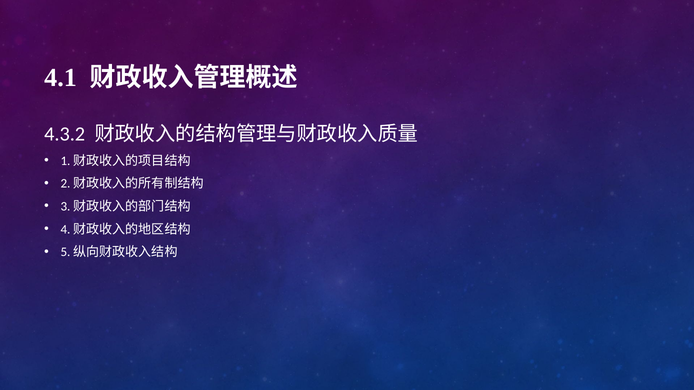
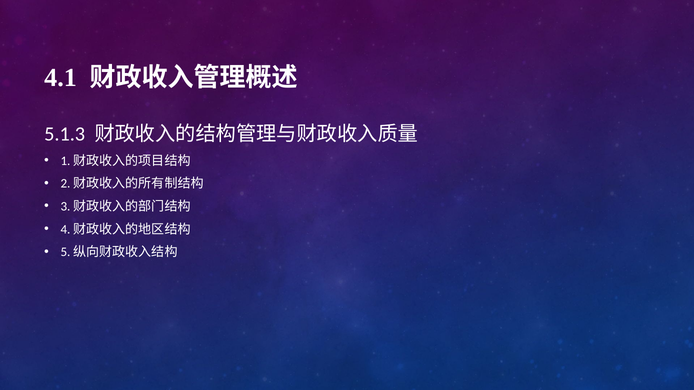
4.3.2: 4.3.2 -> 5.1.3
